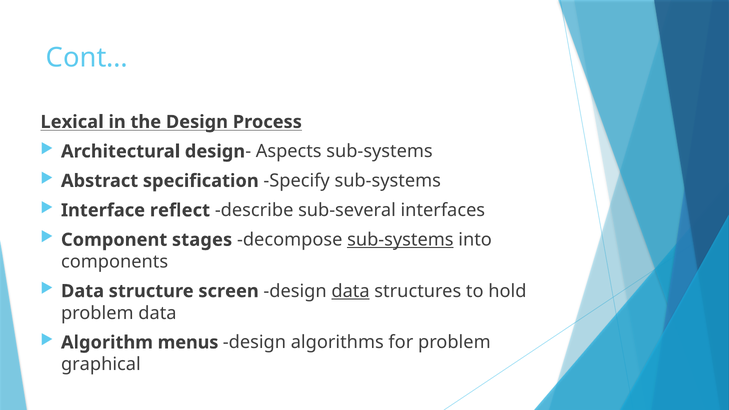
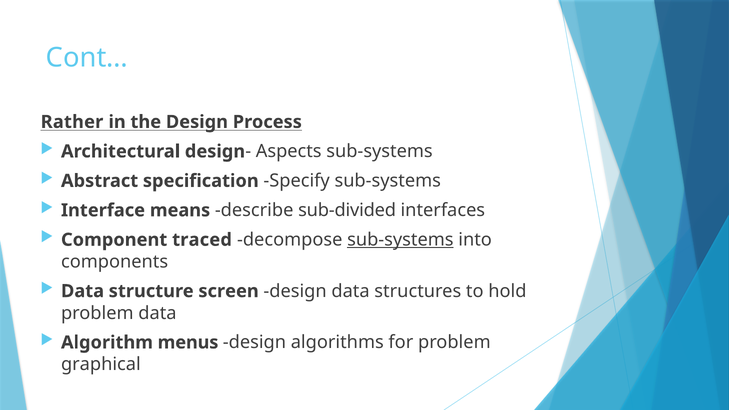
Lexical: Lexical -> Rather
reflect: reflect -> means
sub-several: sub-several -> sub-divided
stages: stages -> traced
data at (351, 291) underline: present -> none
